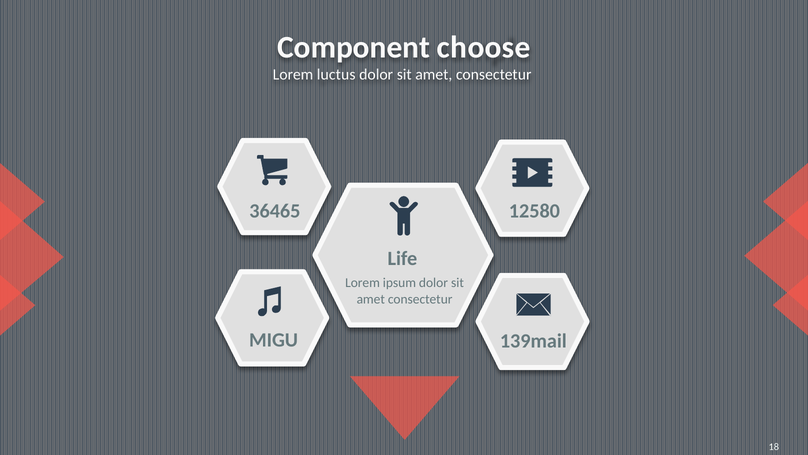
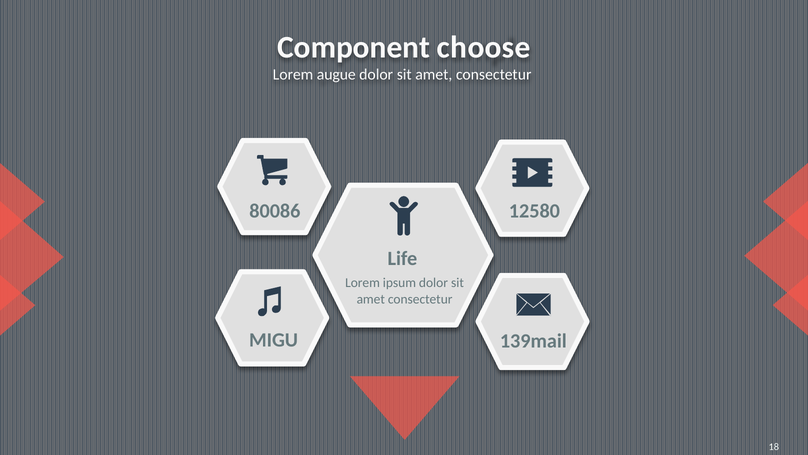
luctus: luctus -> augue
36465: 36465 -> 80086
